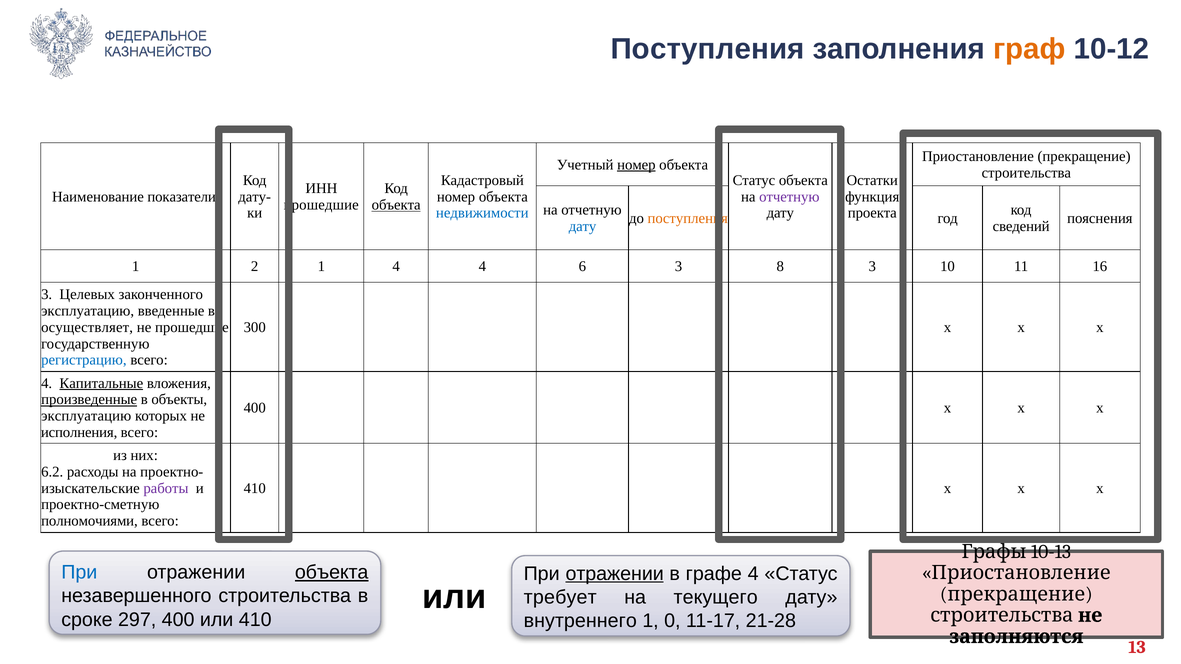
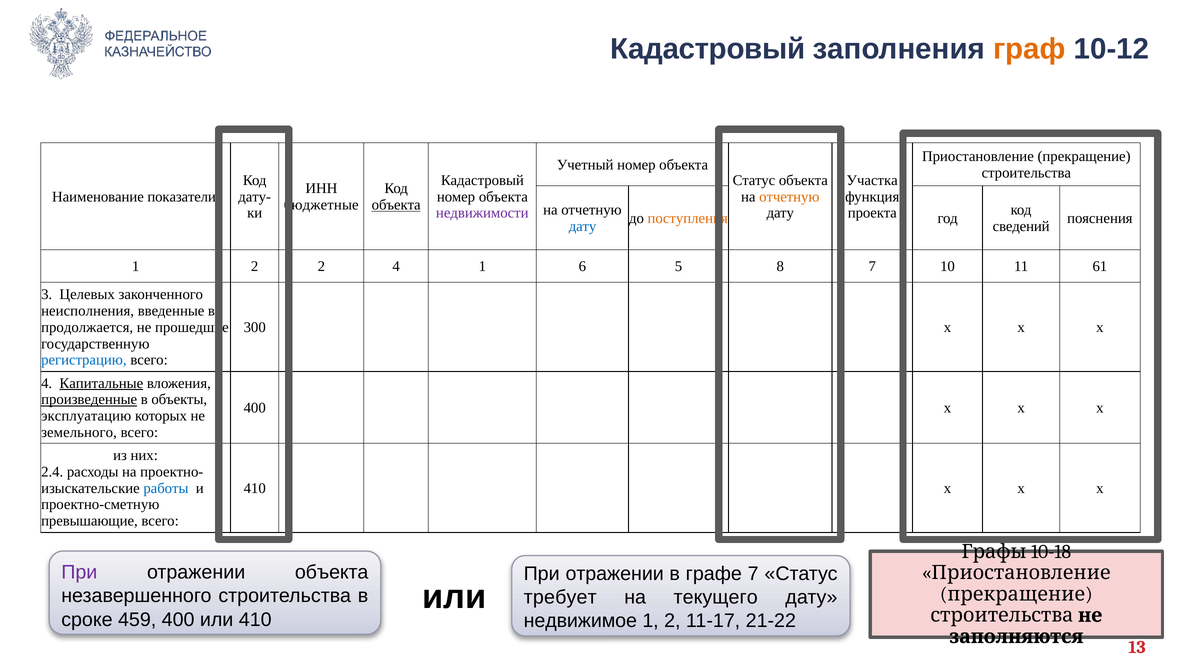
Поступления at (708, 49): Поступления -> Кадастровый
номер at (636, 165) underline: present -> none
Остатки: Остатки -> Участка
отчетную at (789, 197) colour: purple -> orange
прошедшие at (321, 205): прошедшие -> бюджетные
недвижимости colour: blue -> purple
2 1: 1 -> 2
4 4: 4 -> 1
6 3: 3 -> 5
8 3: 3 -> 7
16: 16 -> 61
эксплуатацию at (88, 311): эксплуатацию -> неисполнения
осуществляет: осуществляет -> продолжается
исполнения: исполнения -> земельного
6.2: 6.2 -> 2.4
работы colour: purple -> blue
полномочиями: полномочиями -> превышающие
10-13: 10-13 -> 10-18
При at (79, 573) colour: blue -> purple
объекта at (332, 573) underline: present -> none
отражении at (615, 574) underline: present -> none
графе 4: 4 -> 7
297: 297 -> 459
внутреннего: внутреннего -> недвижимое
0 at (672, 621): 0 -> 2
21-28: 21-28 -> 21-22
